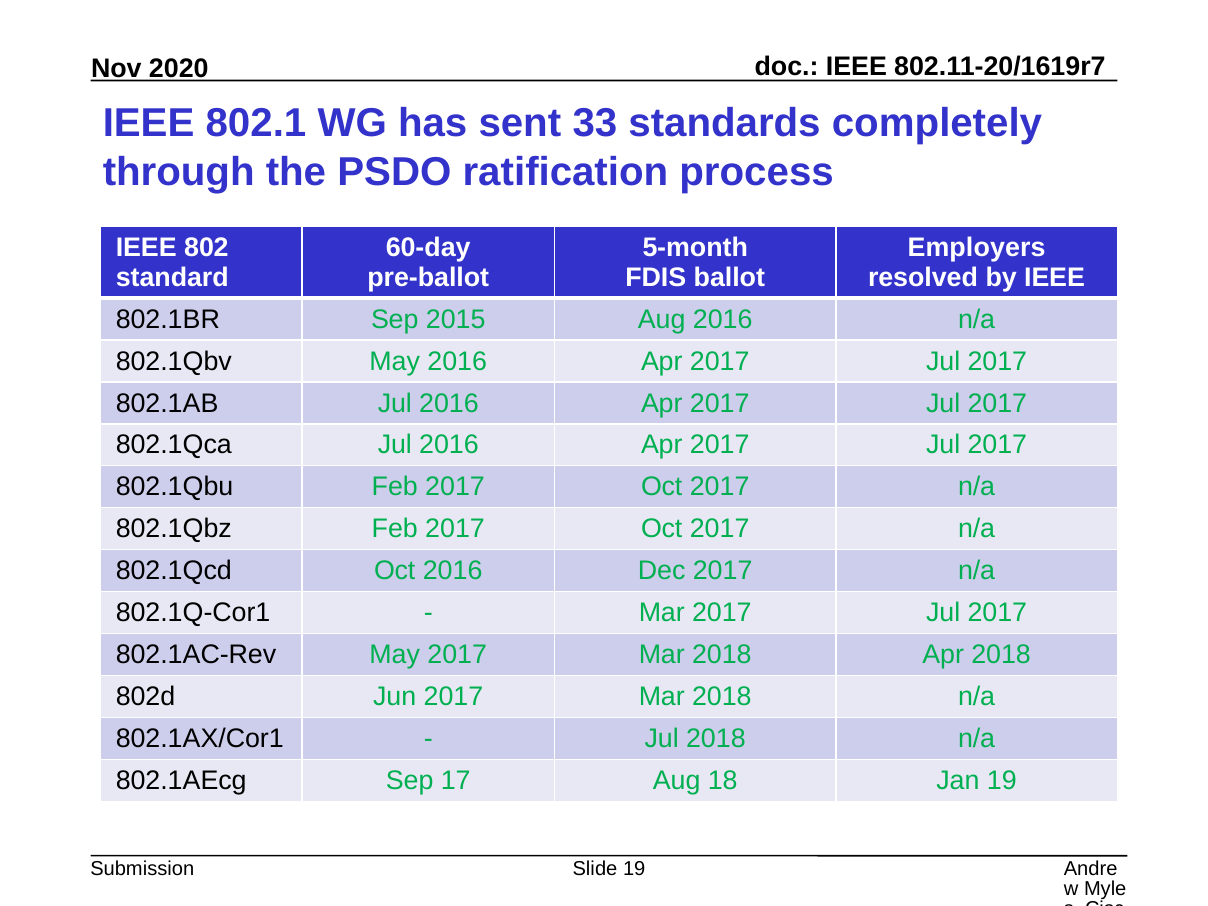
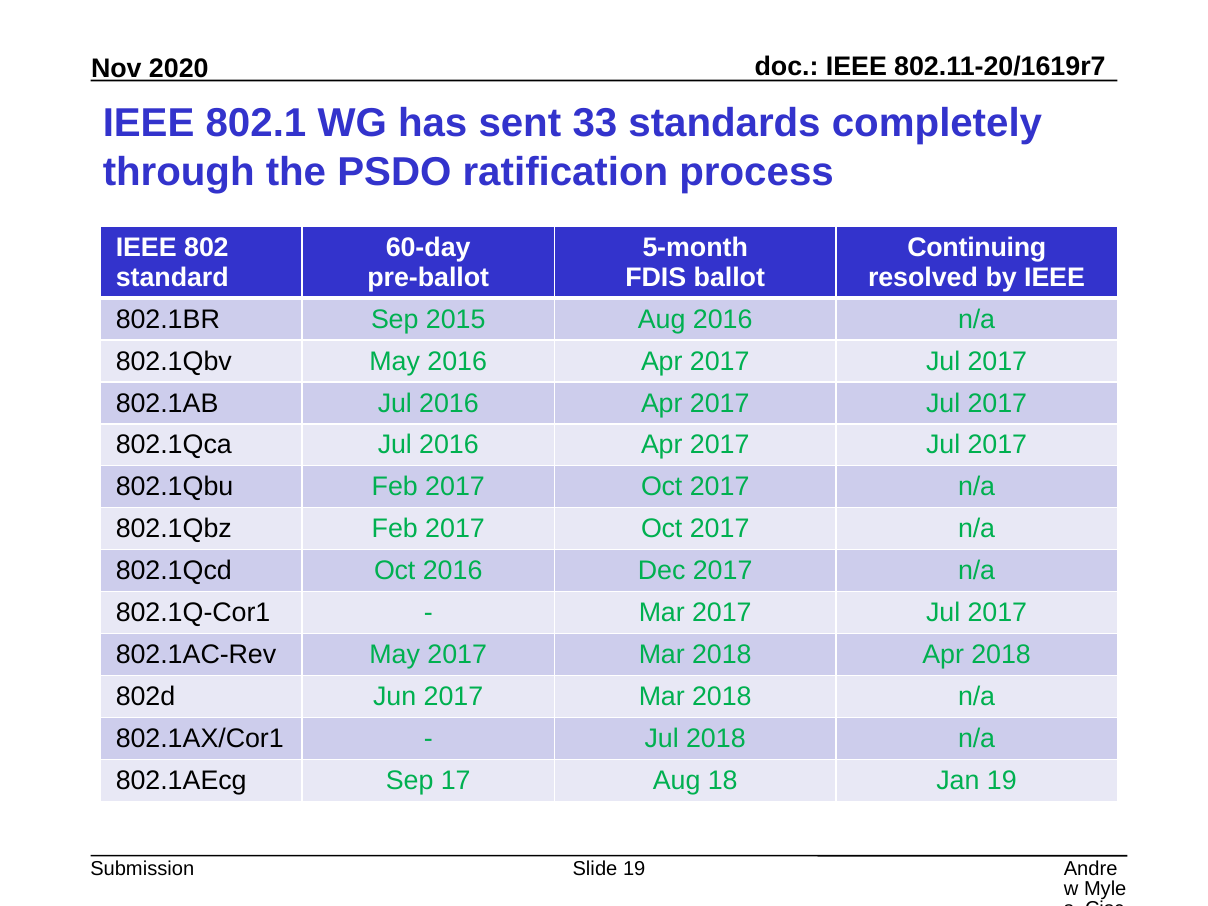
Employers: Employers -> Continuing
